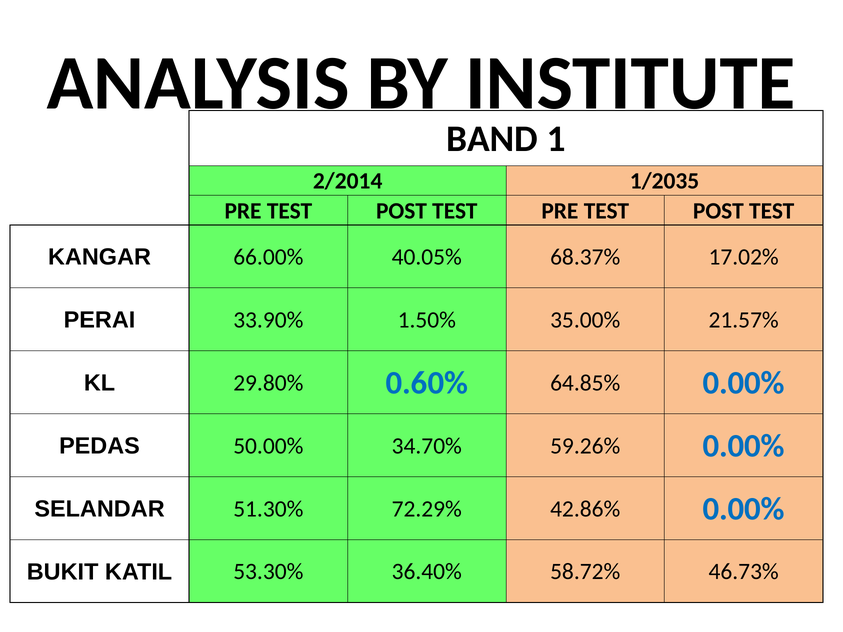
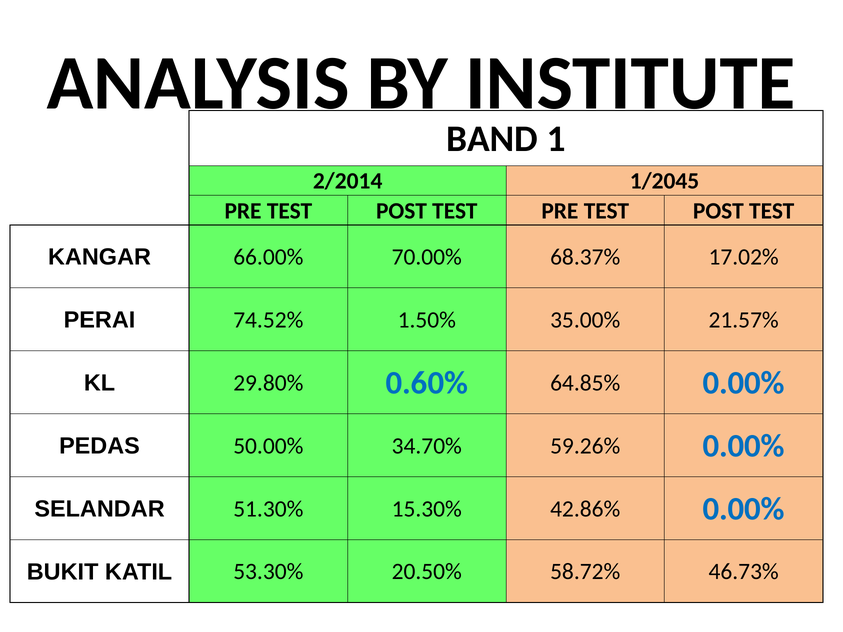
1/2035: 1/2035 -> 1/2045
40.05%: 40.05% -> 70.00%
33.90%: 33.90% -> 74.52%
72.29%: 72.29% -> 15.30%
36.40%: 36.40% -> 20.50%
